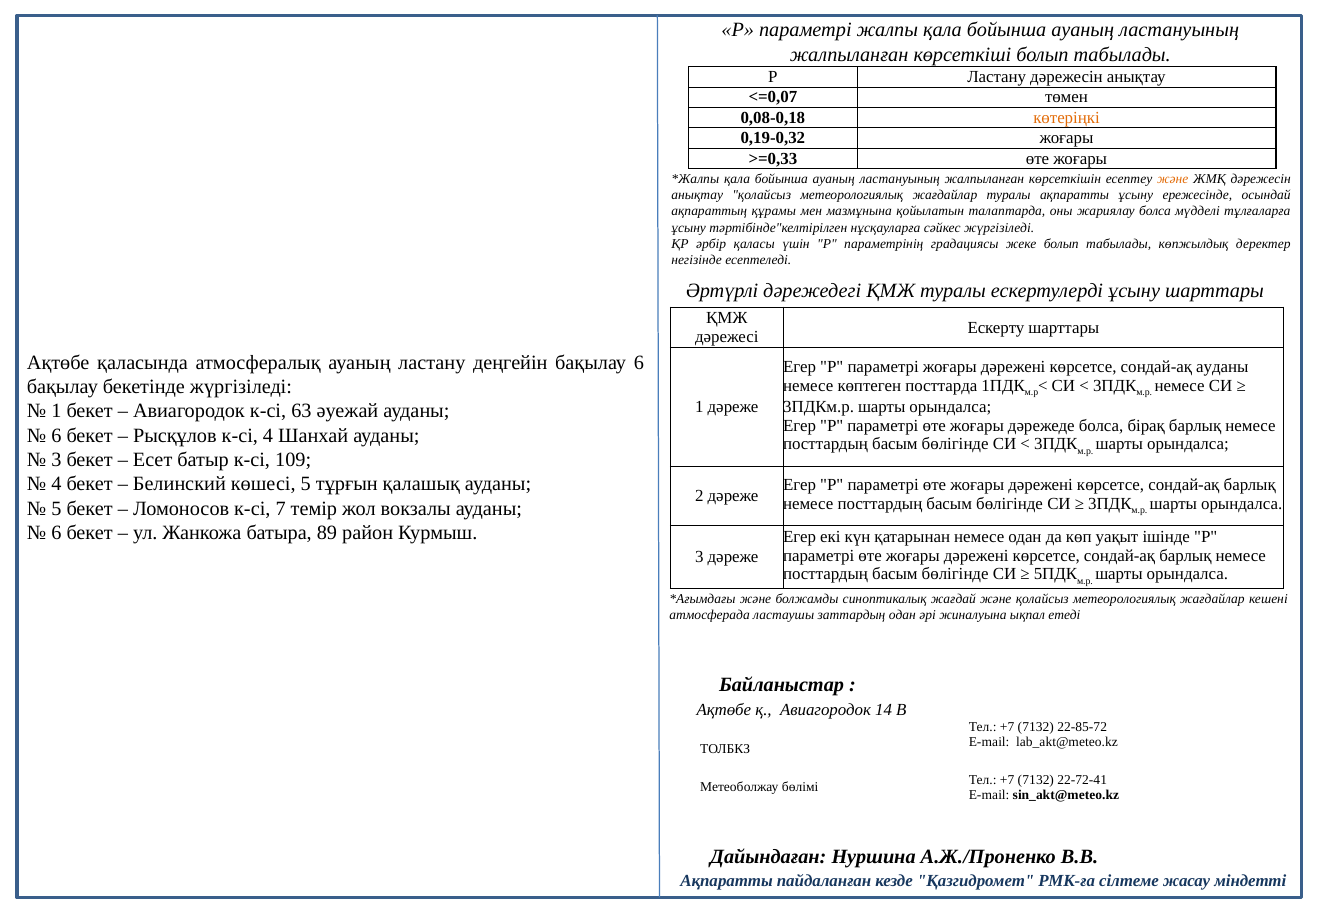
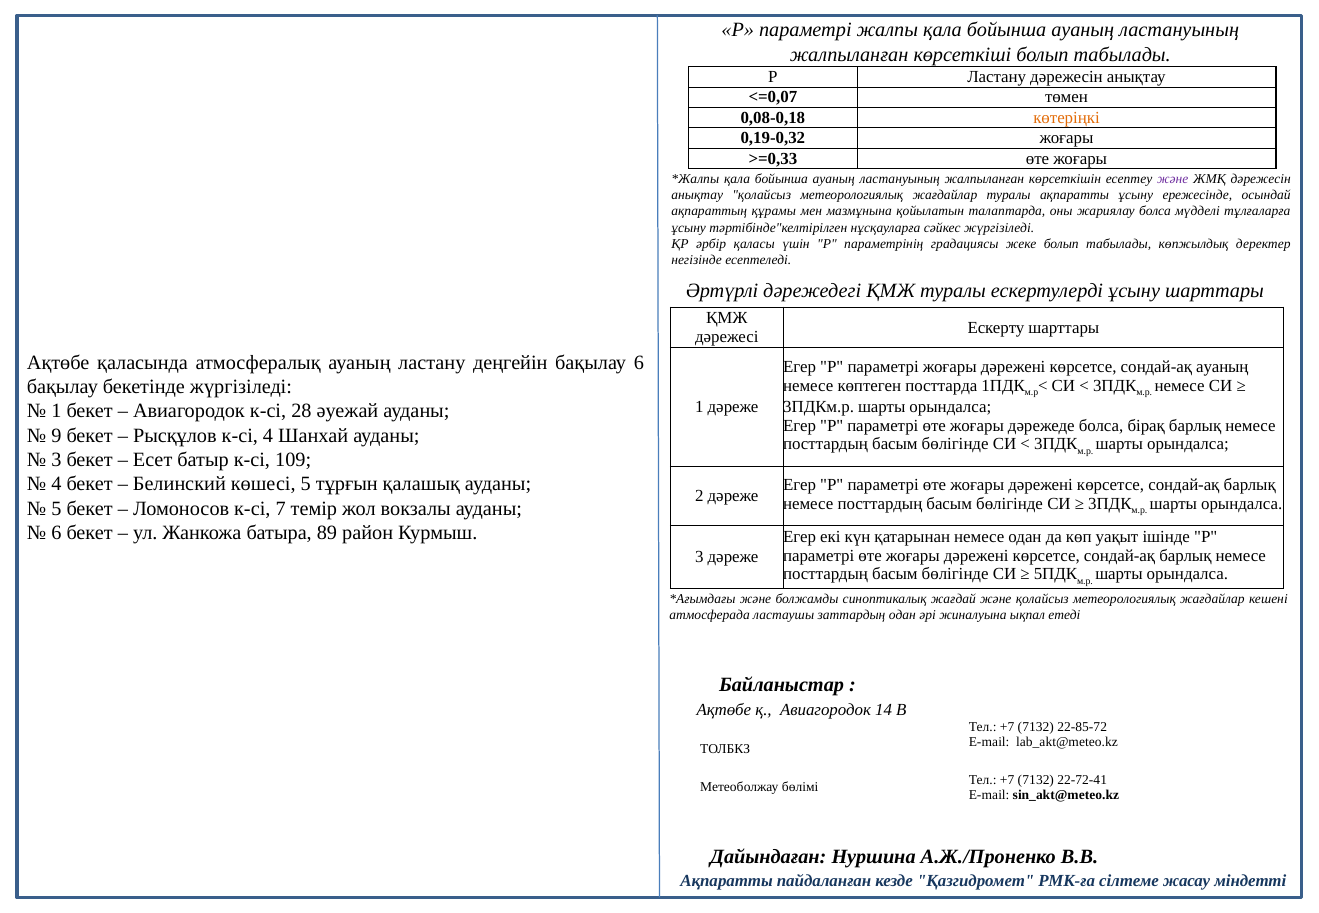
және at (1173, 179) colour: orange -> purple
сондай-ақ ауданы: ауданы -> ауаның
63: 63 -> 28
6 at (56, 435): 6 -> 9
